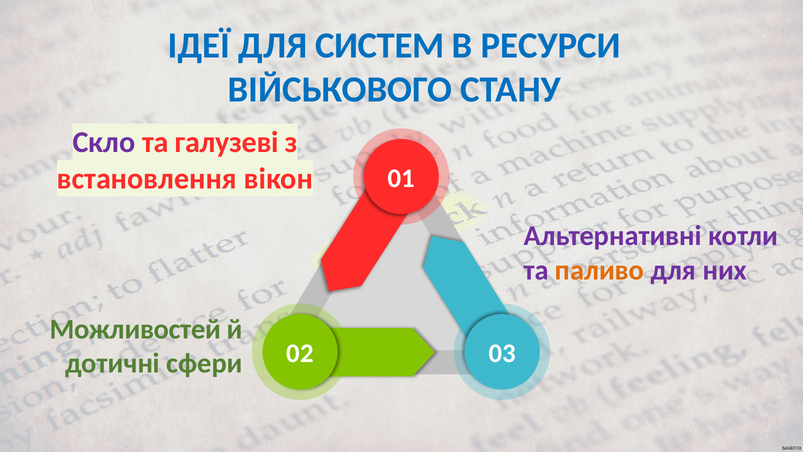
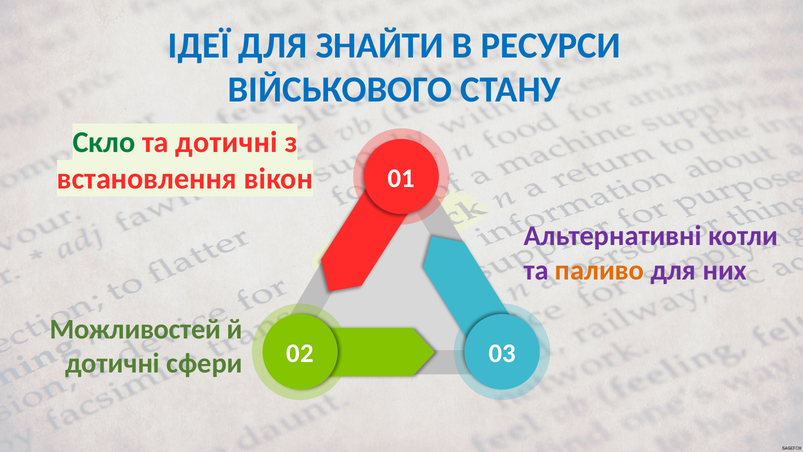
СИСТЕМ: СИСТЕМ -> ЗНАЙТИ
Скло colour: purple -> green
та галузеві: галузеві -> дотичні
